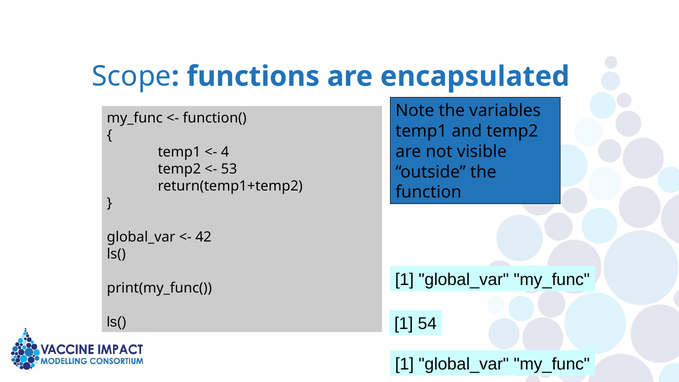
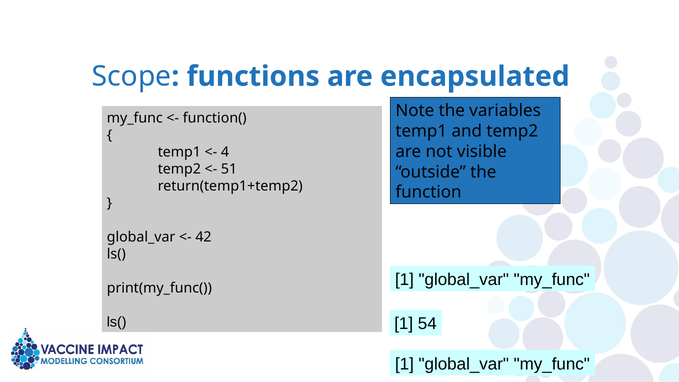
53: 53 -> 51
